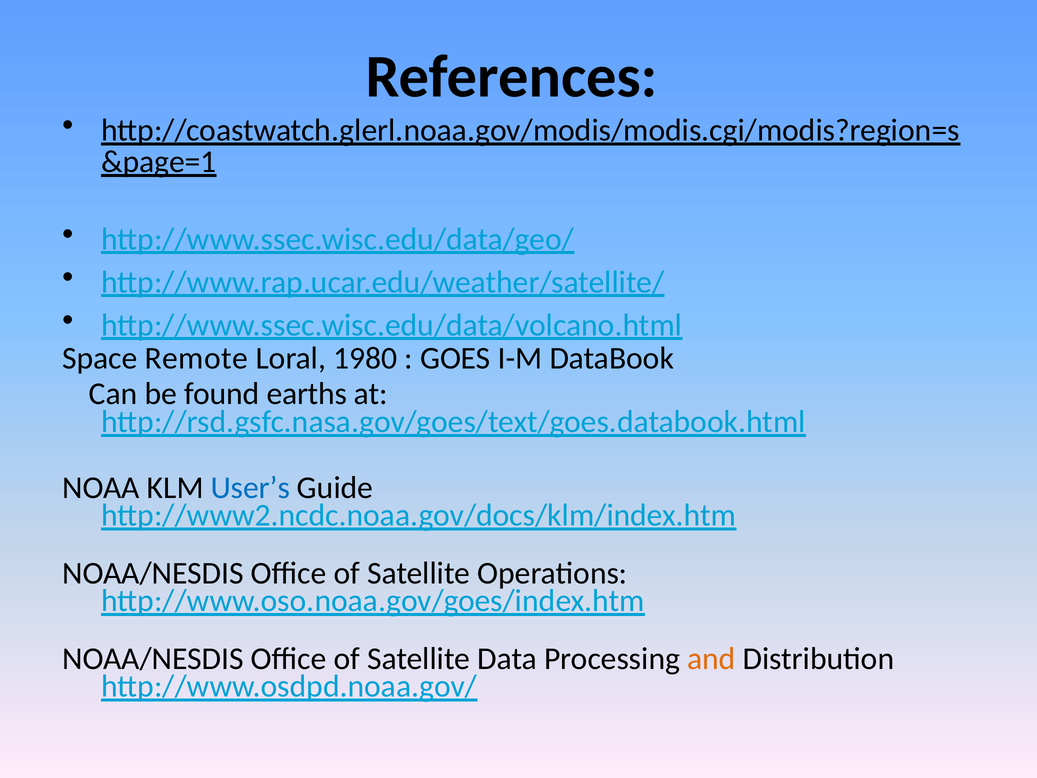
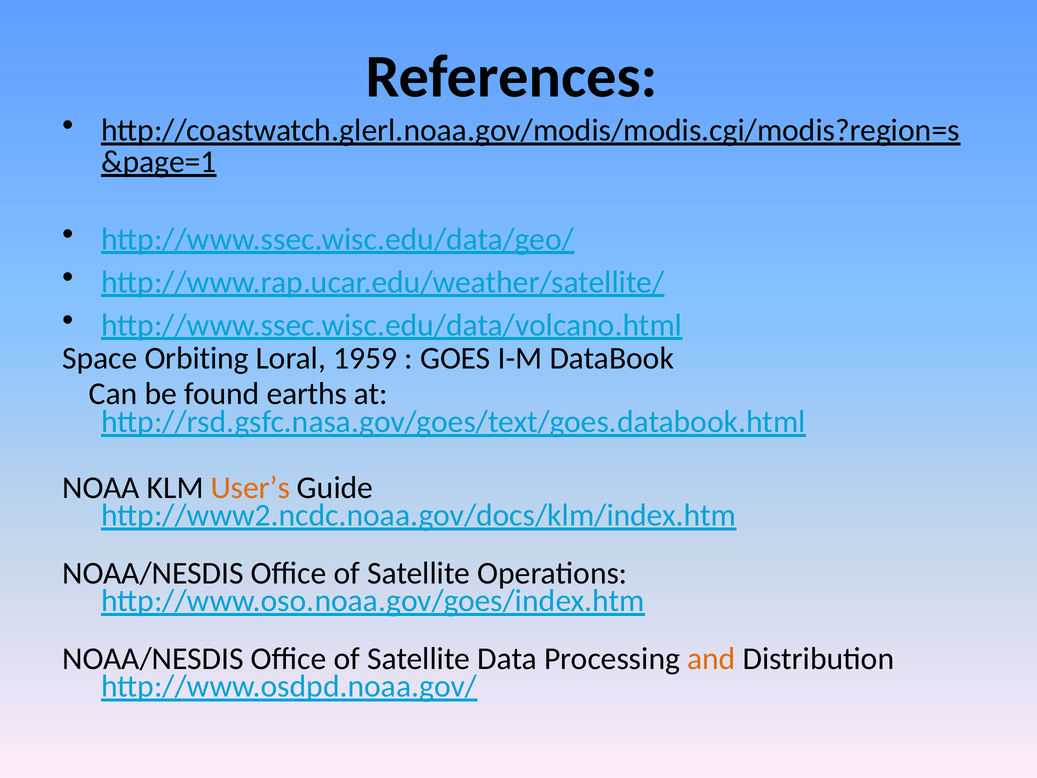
Remote: Remote -> Orbiting
1980: 1980 -> 1959
User’s colour: blue -> orange
